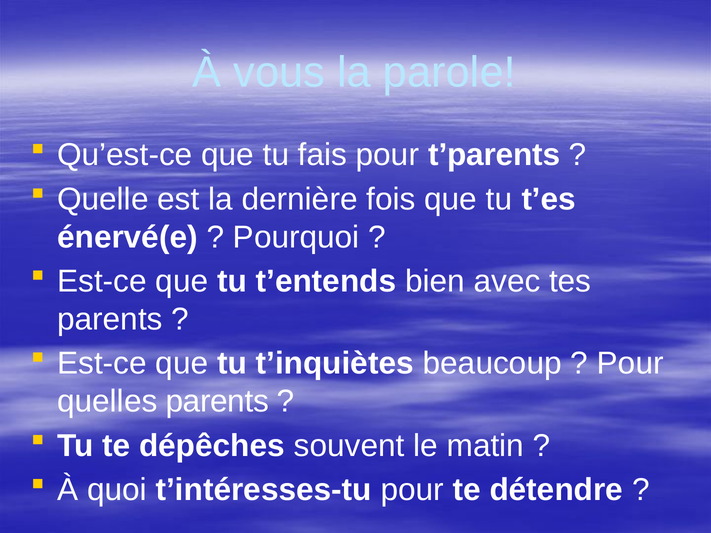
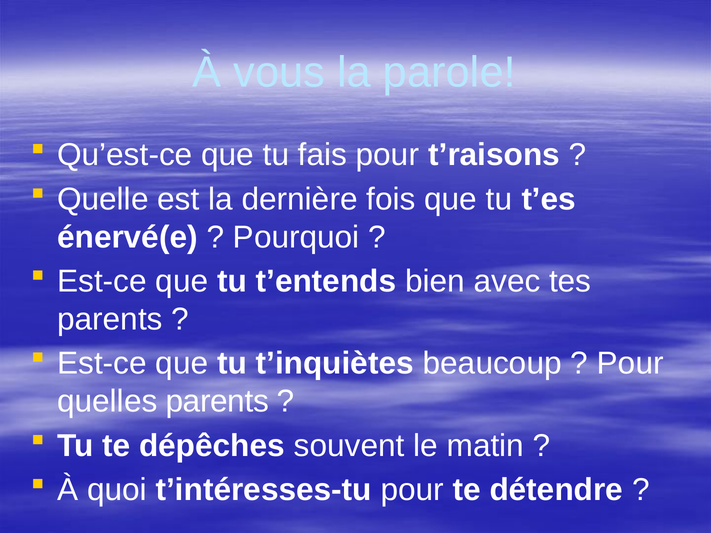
t’parents: t’parents -> t’raisons
